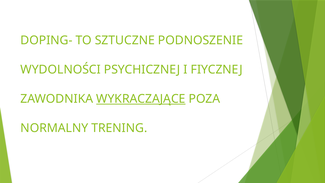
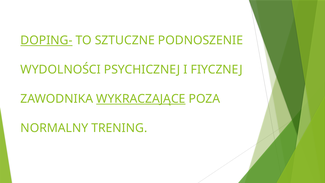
DOPING- underline: none -> present
